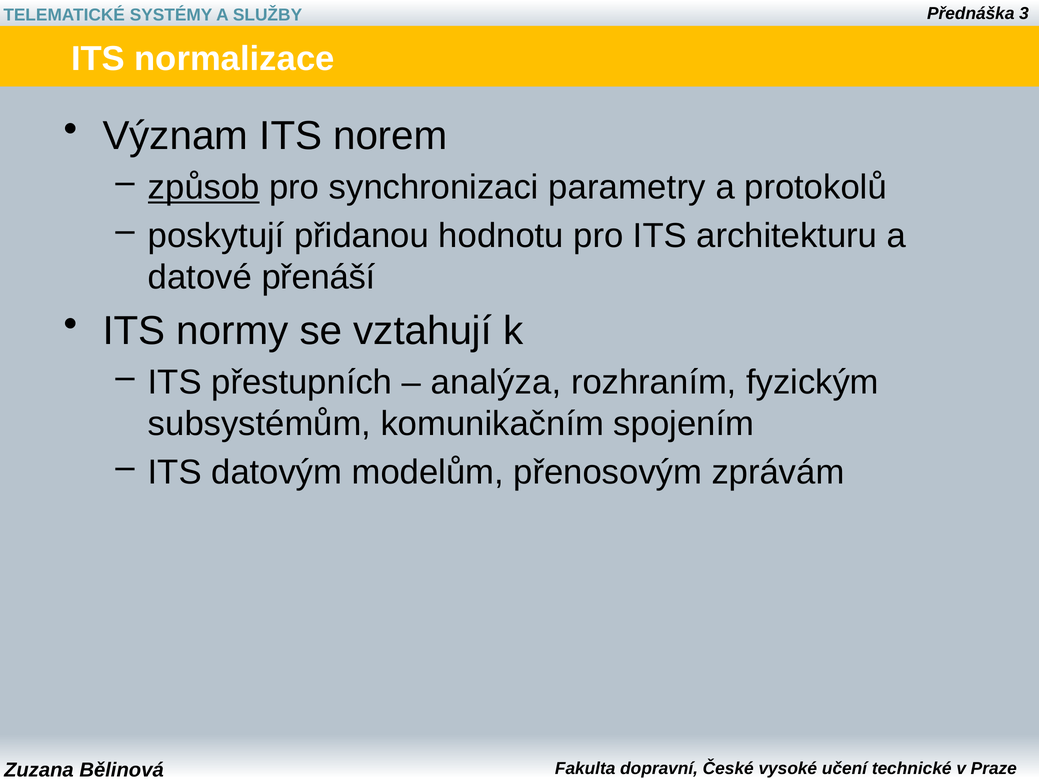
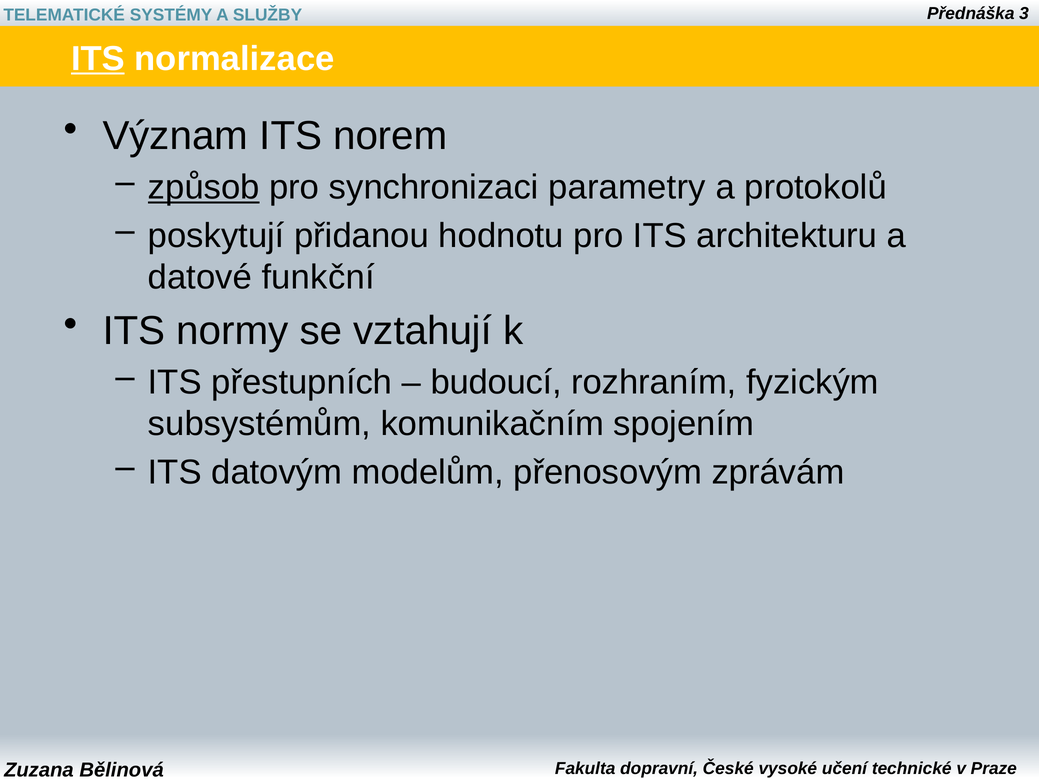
ITS at (98, 59) underline: none -> present
přenáší: přenáší -> funkční
analýza: analýza -> budoucí
